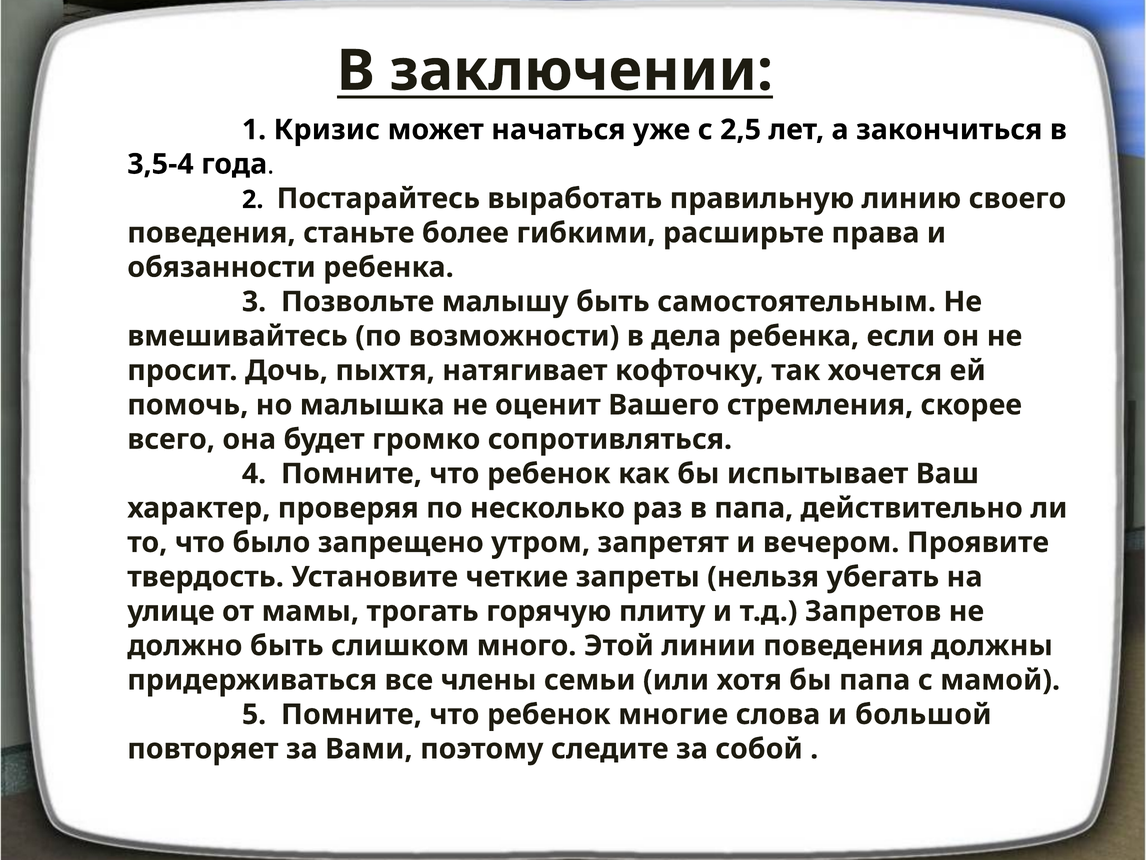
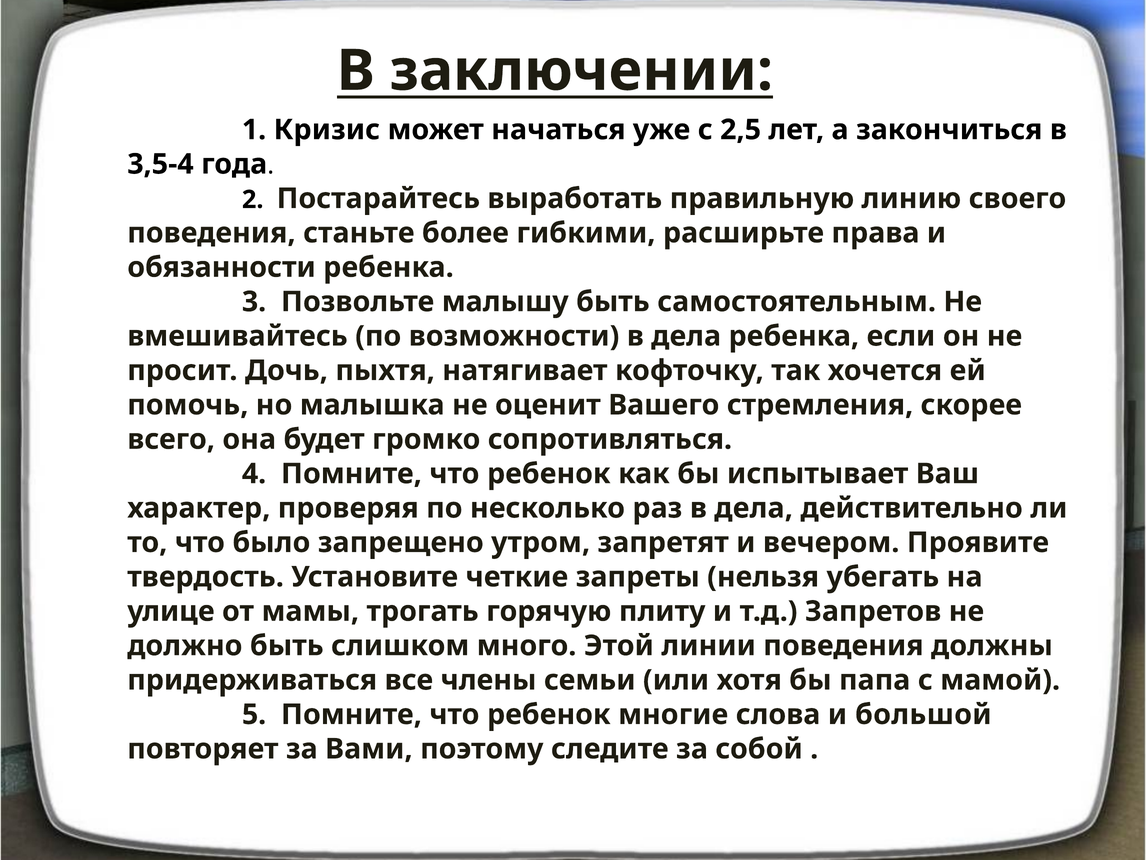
раз в папа: папа -> дела
